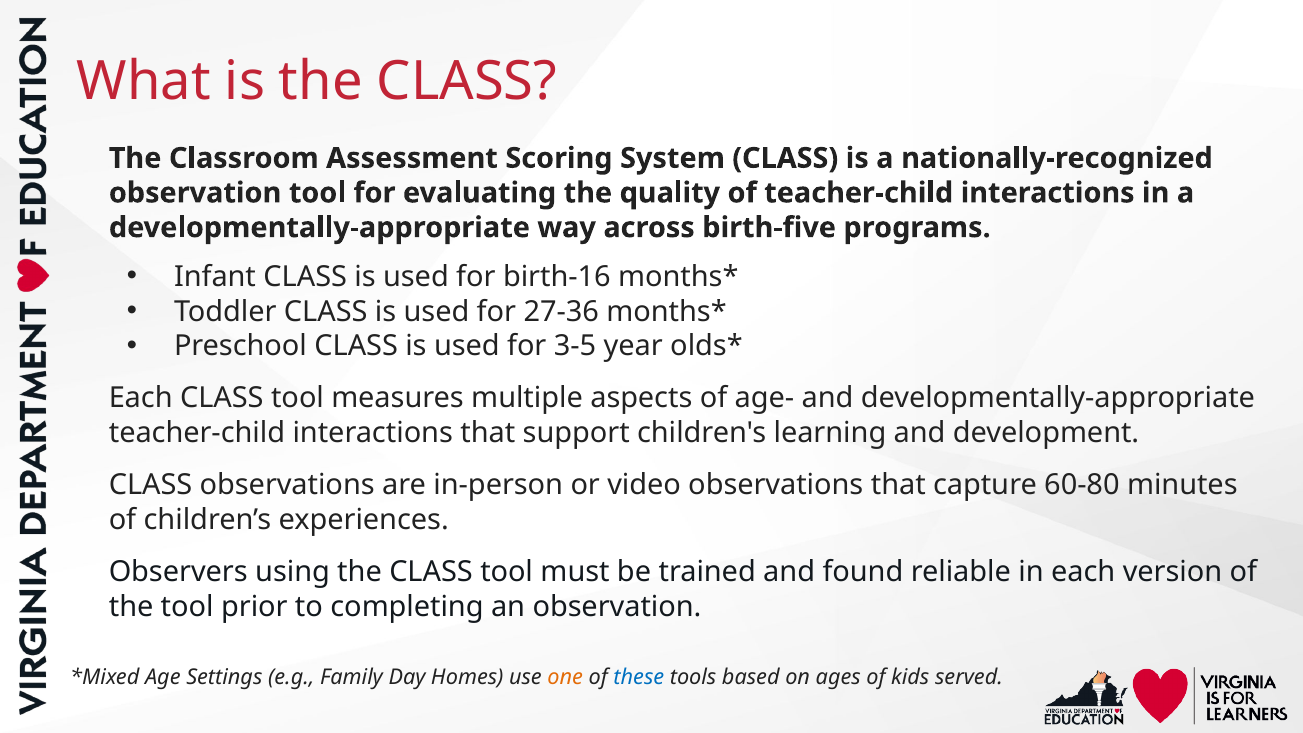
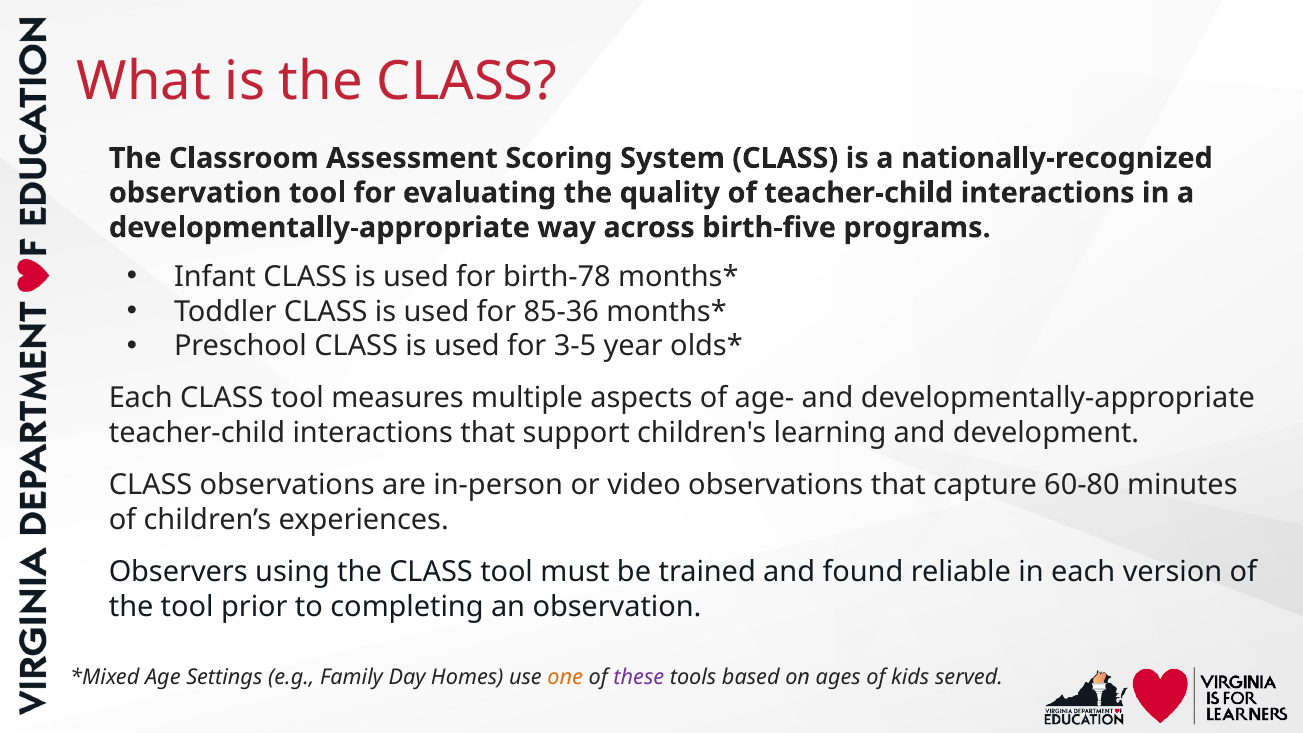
birth-16: birth-16 -> birth-78
27-36: 27-36 -> 85-36
these colour: blue -> purple
